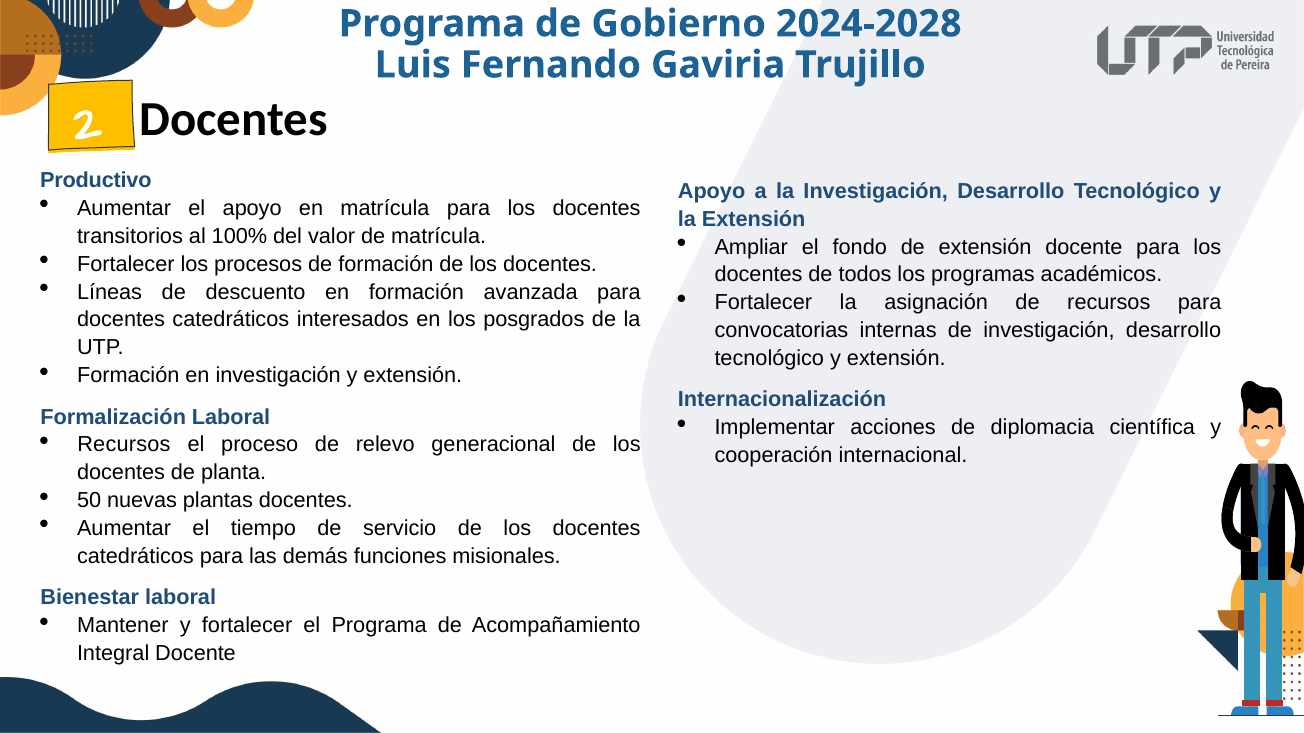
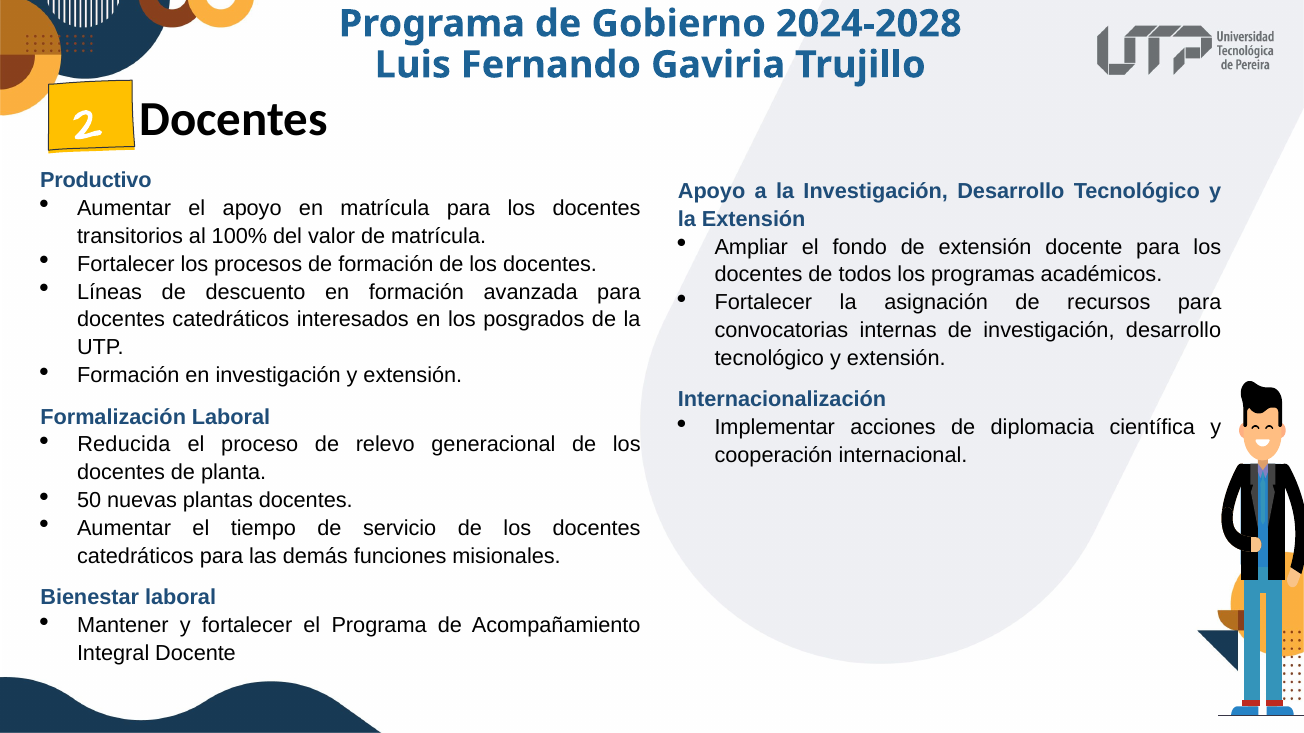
Recursos at (124, 445): Recursos -> Reducida
